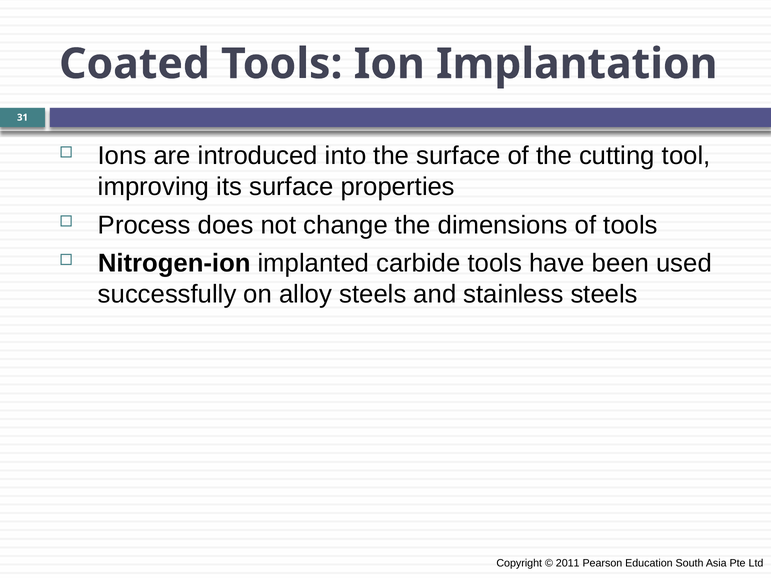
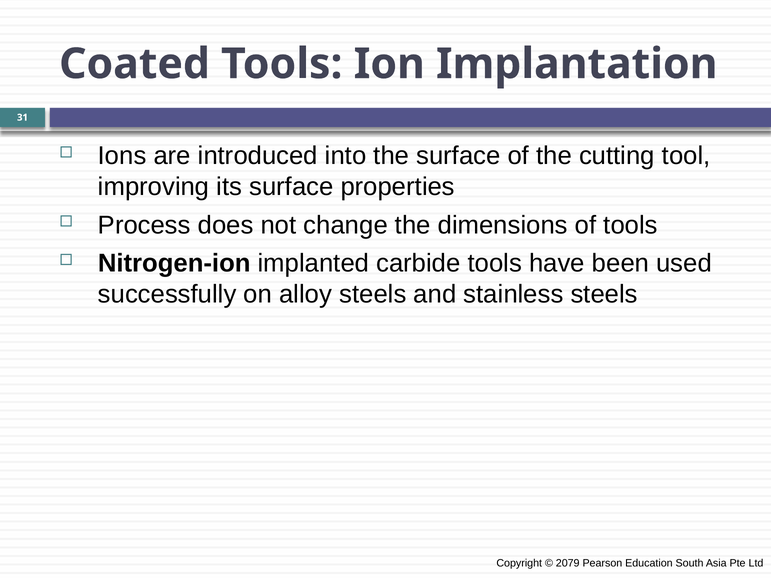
2011: 2011 -> 2079
